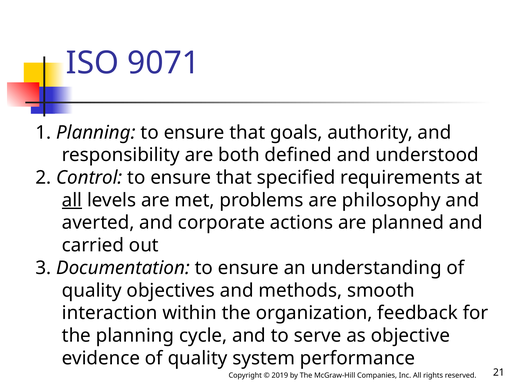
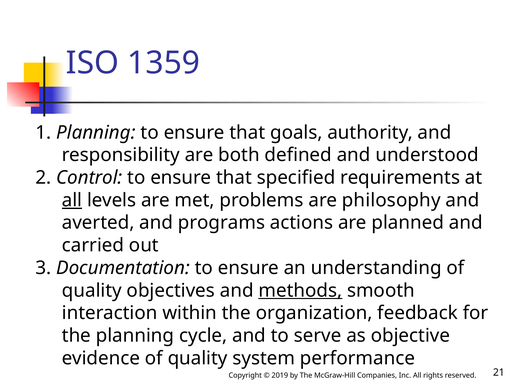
9071: 9071 -> 1359
corporate: corporate -> programs
methods underline: none -> present
